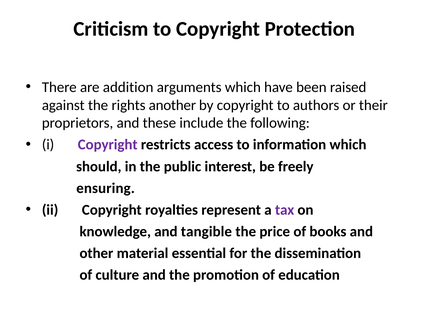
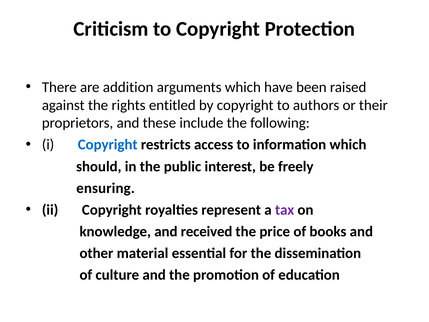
another: another -> entitled
Copyright at (108, 145) colour: purple -> blue
tangible: tangible -> received
